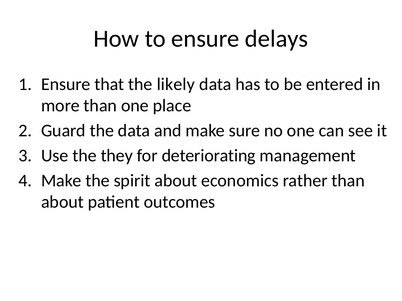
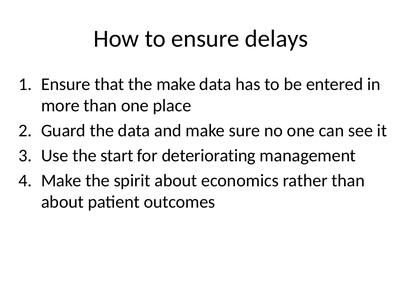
the likely: likely -> make
they: they -> start
